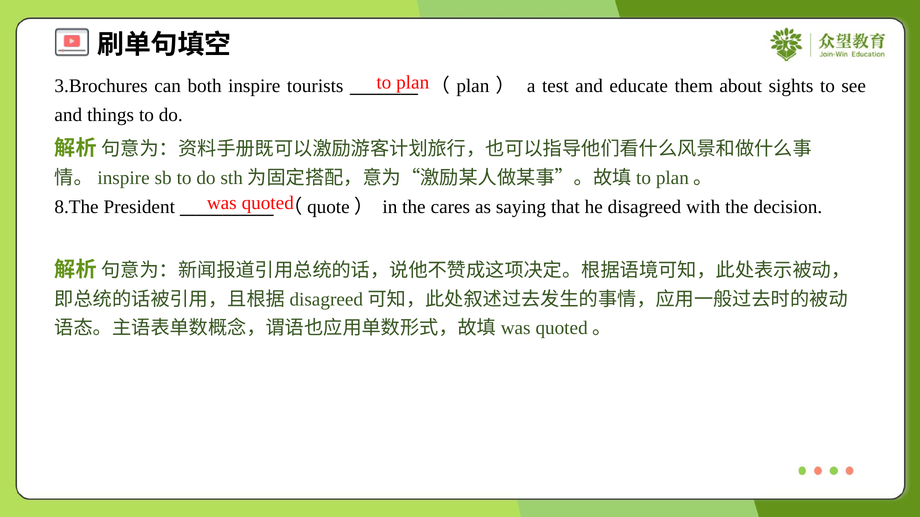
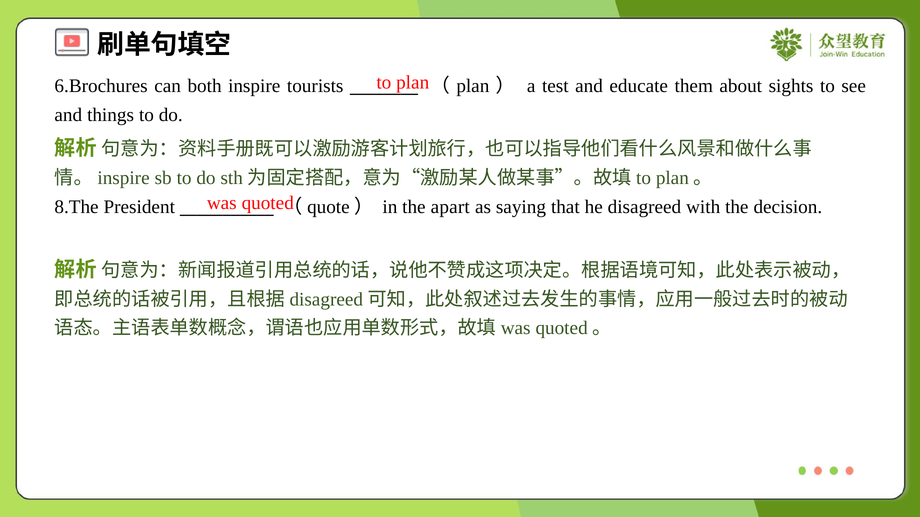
3.Brochures: 3.Brochures -> 6.Brochures
cares: cares -> apart
